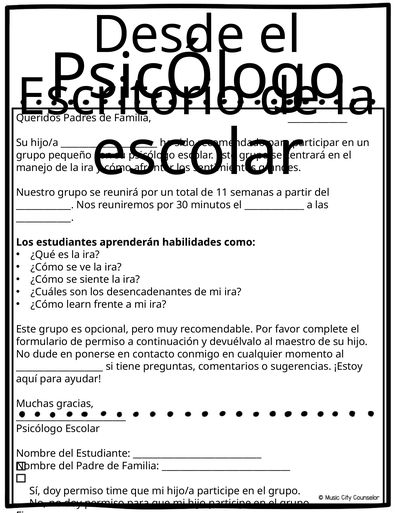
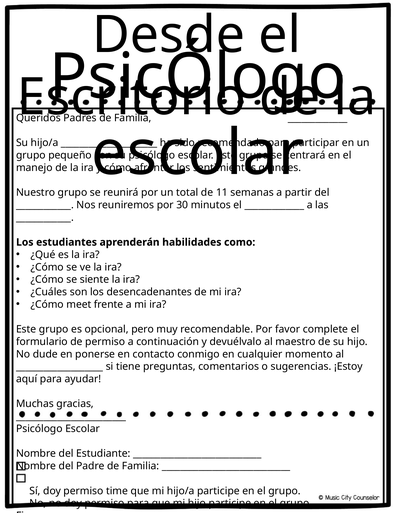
learn: learn -> meet
